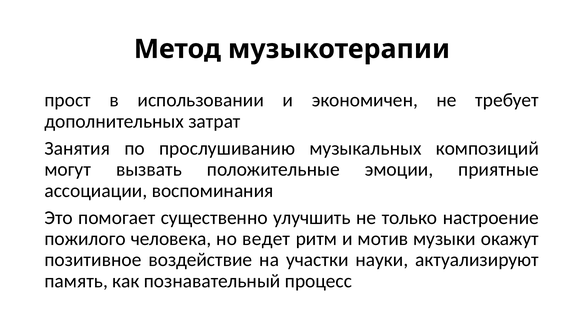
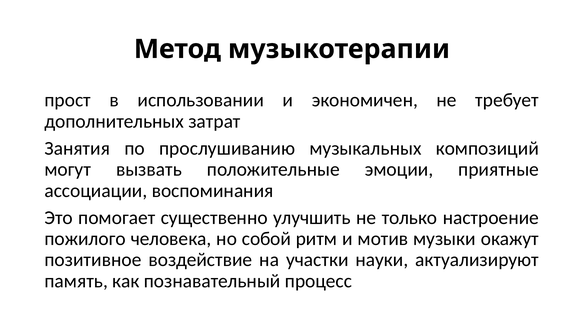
ведет: ведет -> собой
